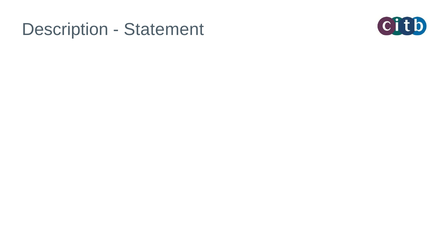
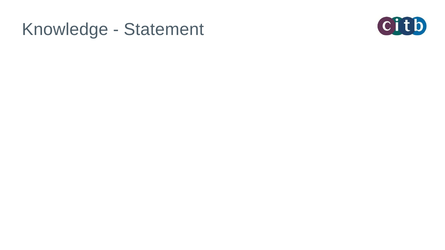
Description: Description -> Knowledge
